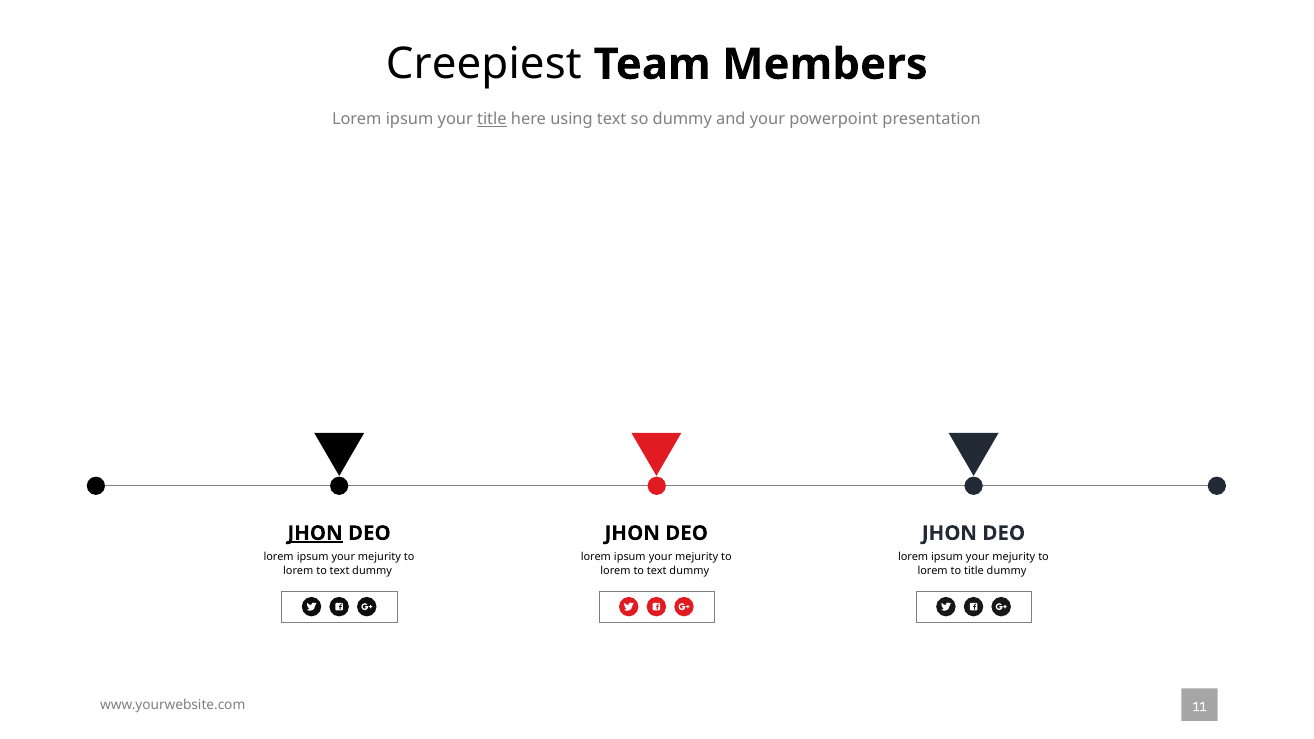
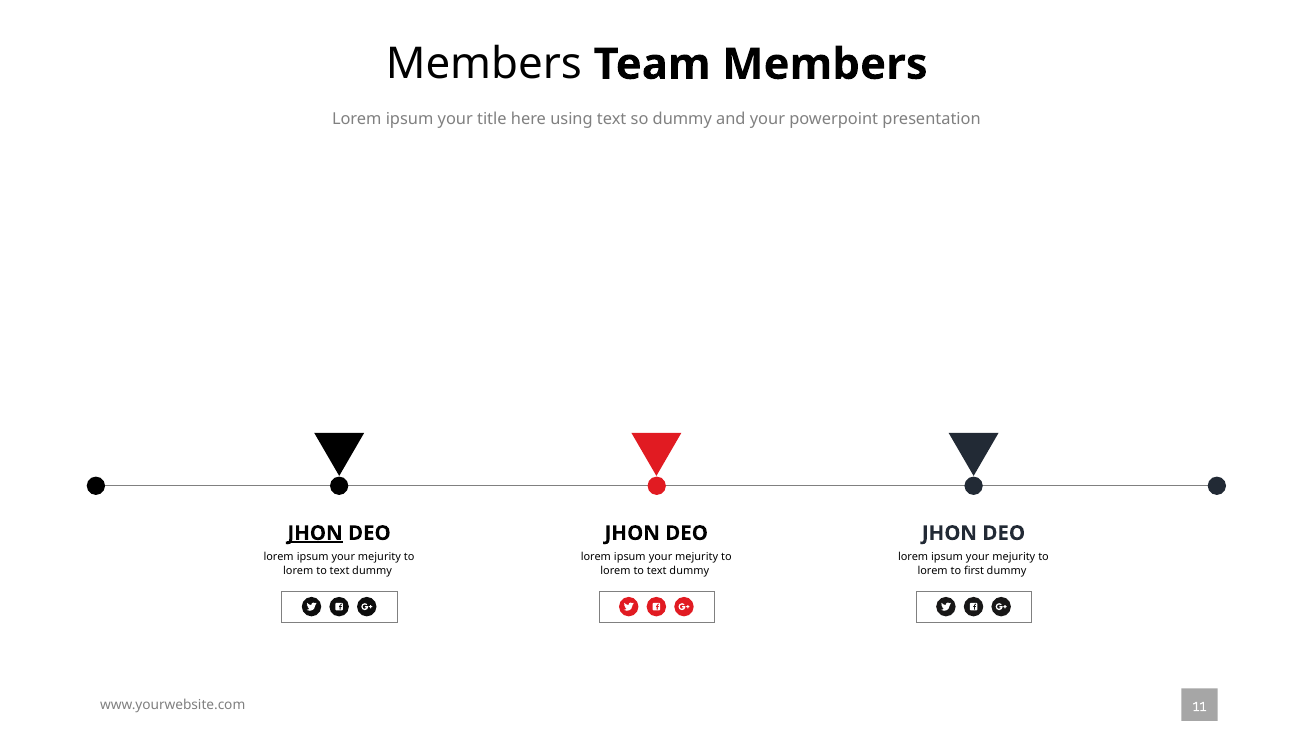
Creepiest at (484, 64): Creepiest -> Members
title at (492, 119) underline: present -> none
to title: title -> first
